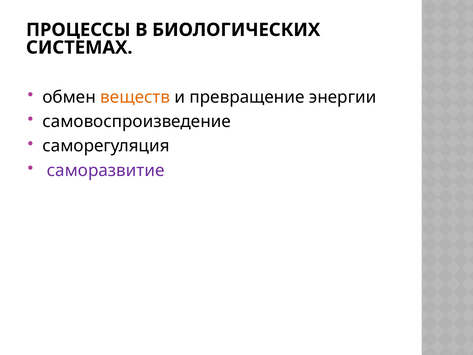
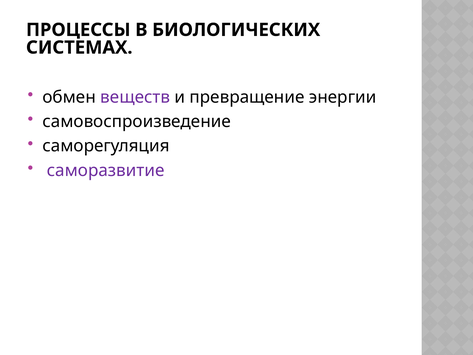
веществ colour: orange -> purple
